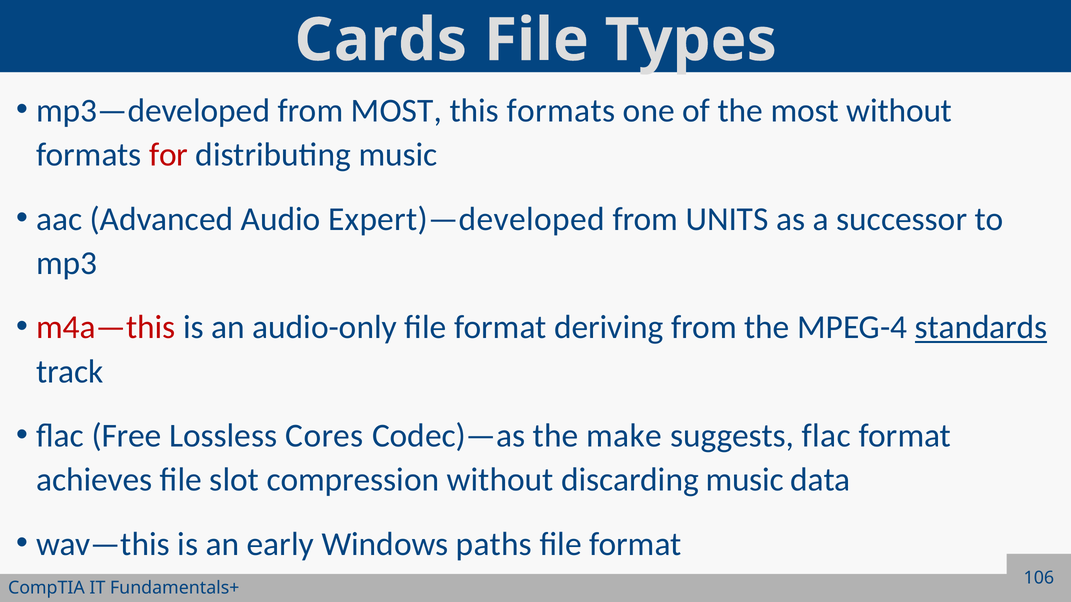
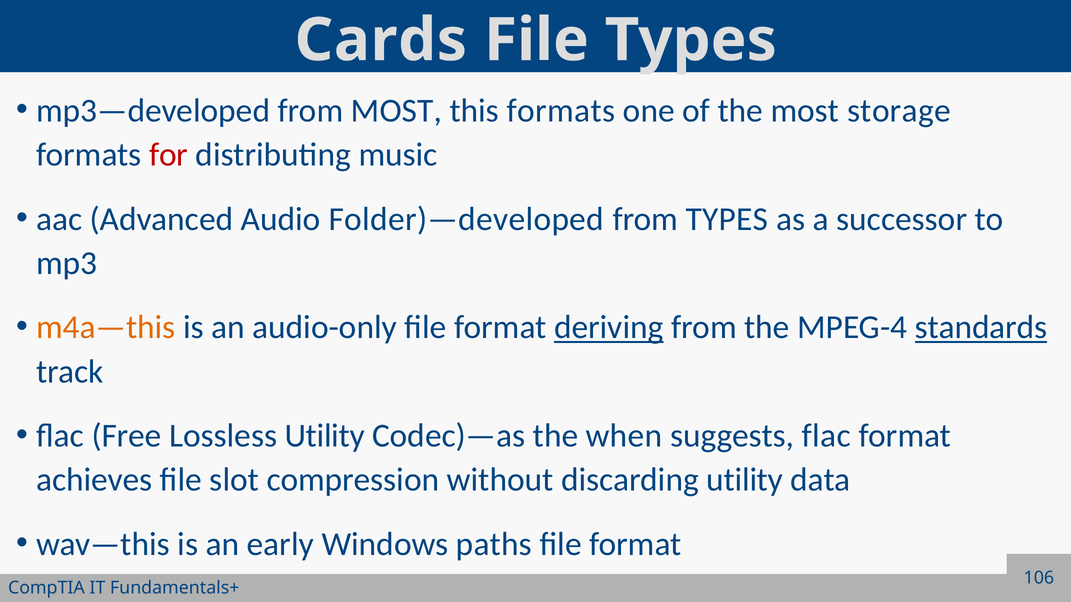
most without: without -> storage
Expert)—developed: Expert)—developed -> Folder)—developed
from UNITS: UNITS -> TYPES
m4a—this colour: red -> orange
deriving underline: none -> present
Lossless Cores: Cores -> Utility
make: make -> when
discarding music: music -> utility
